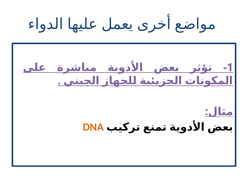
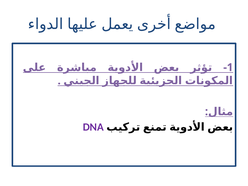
DNA colour: orange -> purple
